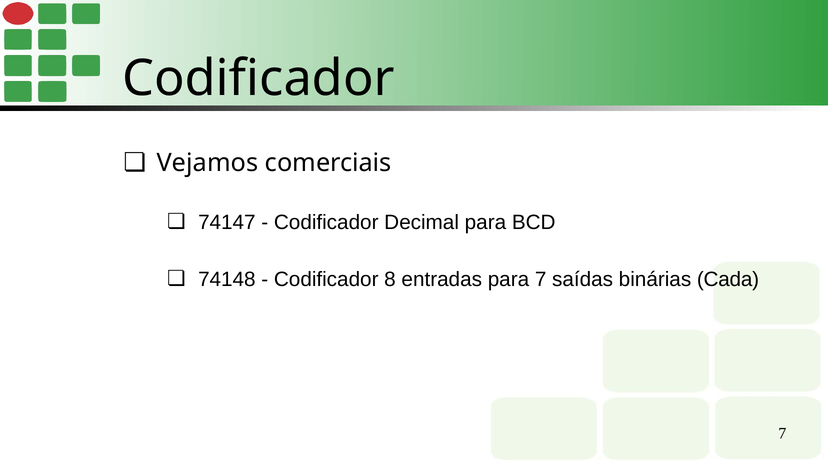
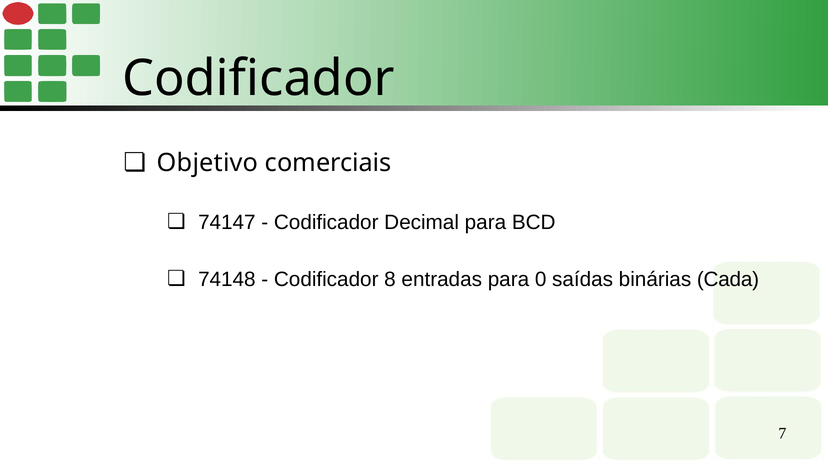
Vejamos: Vejamos -> Objetivo
para 7: 7 -> 0
